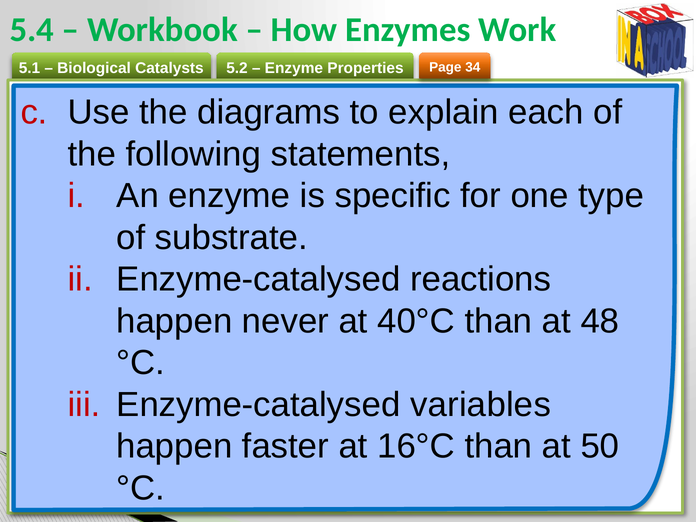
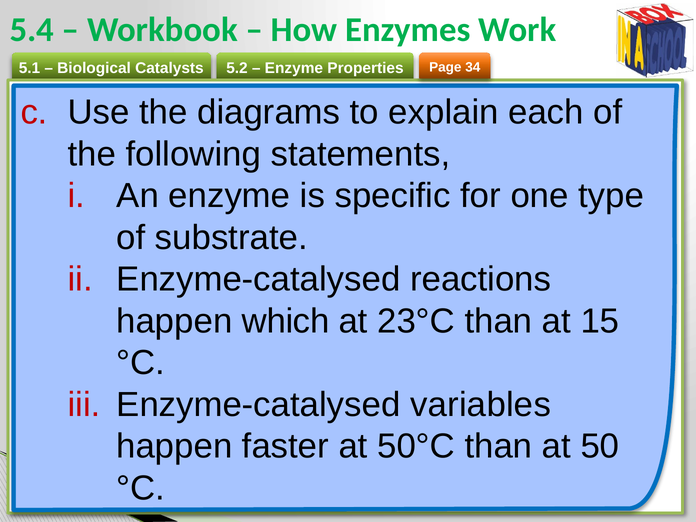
never: never -> which
40°C: 40°C -> 23°C
48: 48 -> 15
16°C: 16°C -> 50°C
